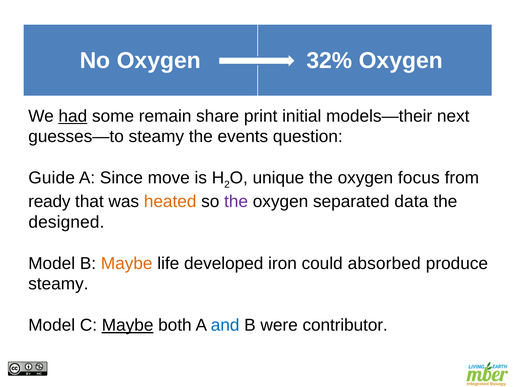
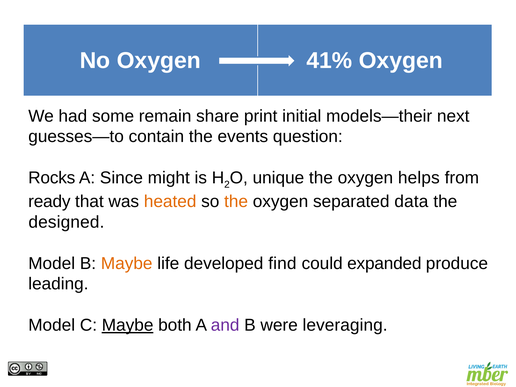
32%: 32% -> 41%
had underline: present -> none
guesses—to steamy: steamy -> contain
Guide: Guide -> Rocks
move: move -> might
focus: focus -> helps
the at (236, 201) colour: purple -> orange
iron: iron -> find
absorbed: absorbed -> expanded
steamy at (58, 284): steamy -> leading
and colour: blue -> purple
contributor: contributor -> leveraging
